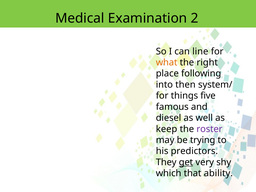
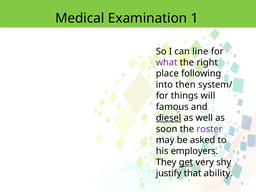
2: 2 -> 1
what colour: orange -> purple
five: five -> will
diesel underline: none -> present
keep: keep -> soon
trying: trying -> asked
predictors: predictors -> employers
which: which -> justify
